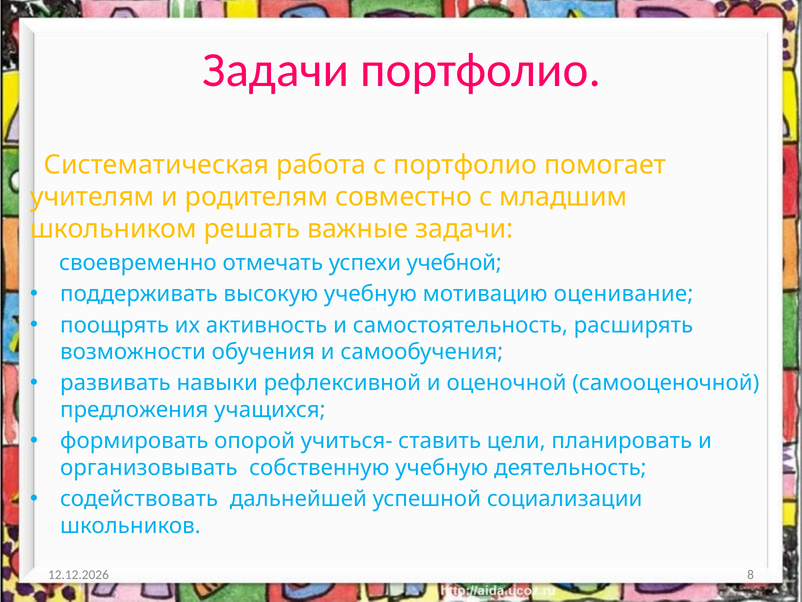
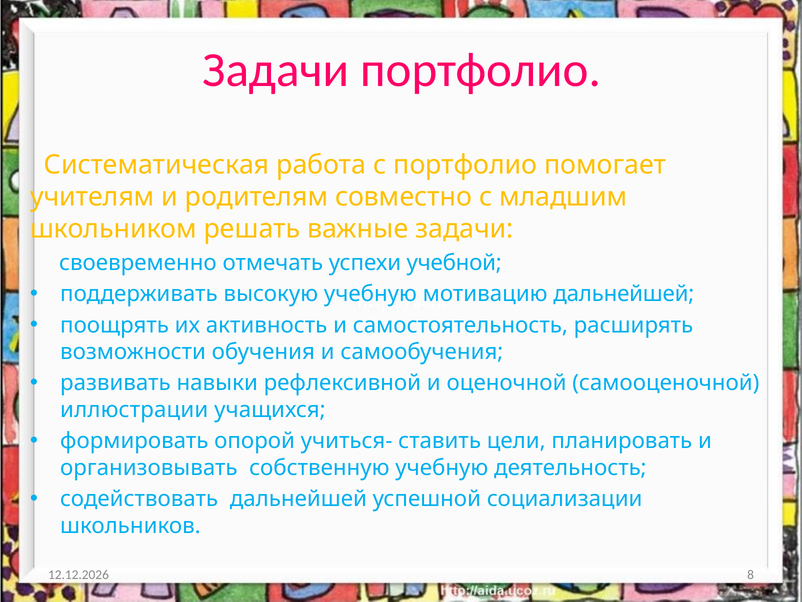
мотивацию оценивание: оценивание -> дальнейшей
предложения: предложения -> иллюстрации
